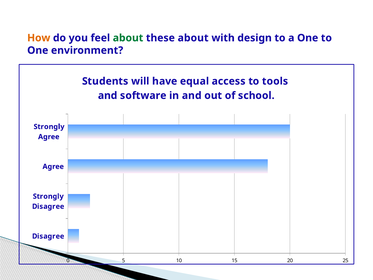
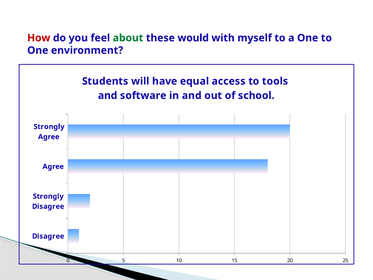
How colour: orange -> red
these about: about -> would
design: design -> myself
